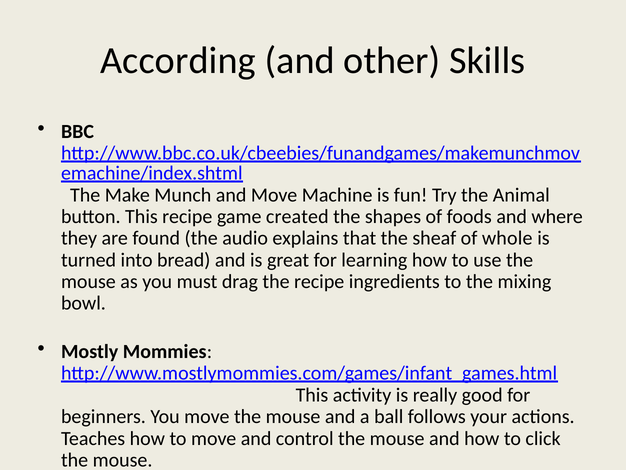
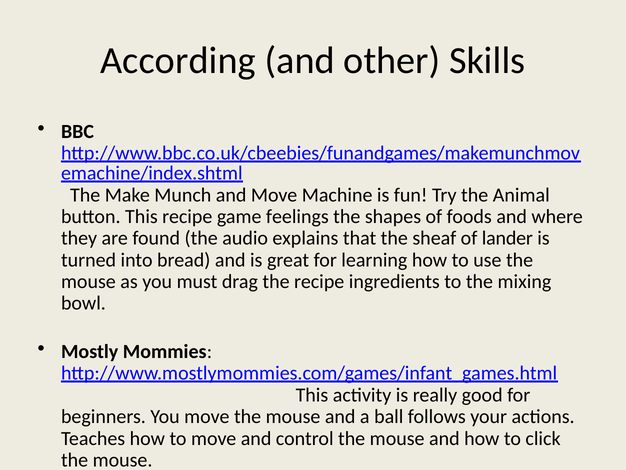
created: created -> feelings
whole: whole -> lander
